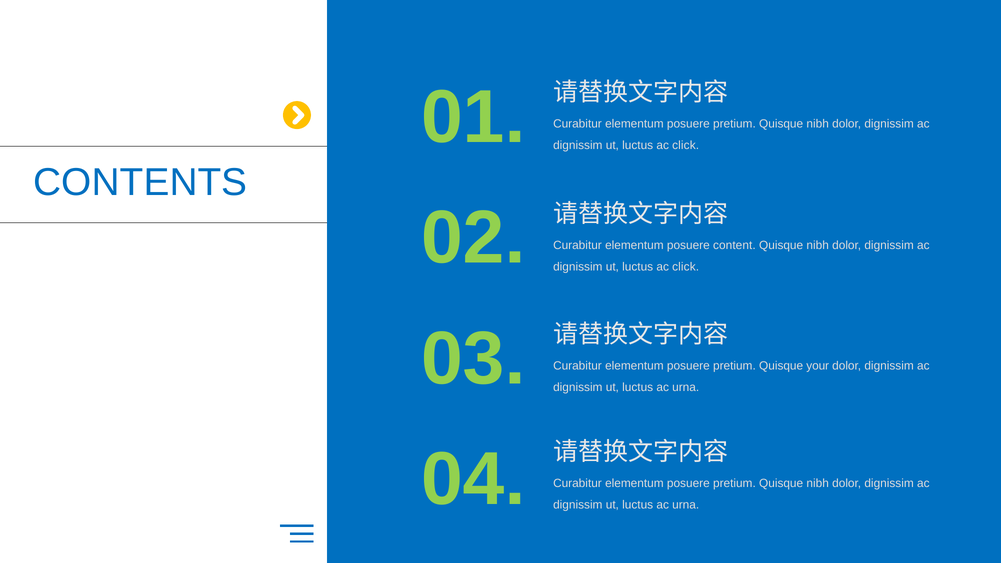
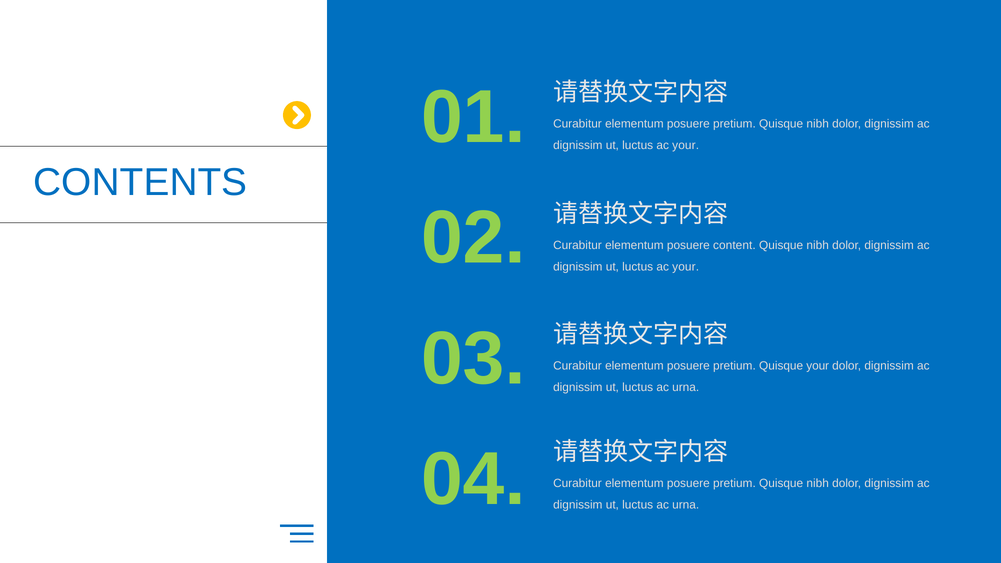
click at (686, 145): click -> your
click at (686, 267): click -> your
